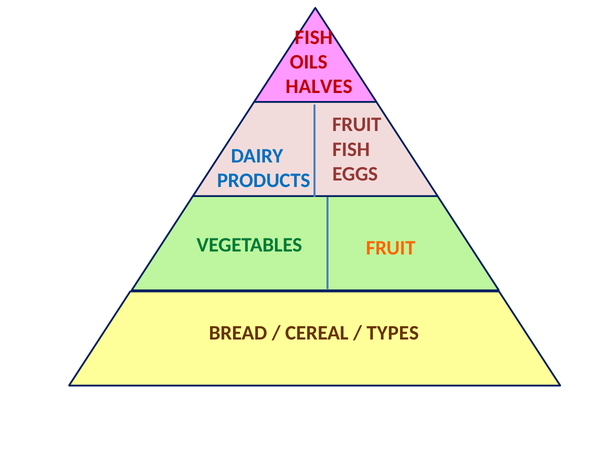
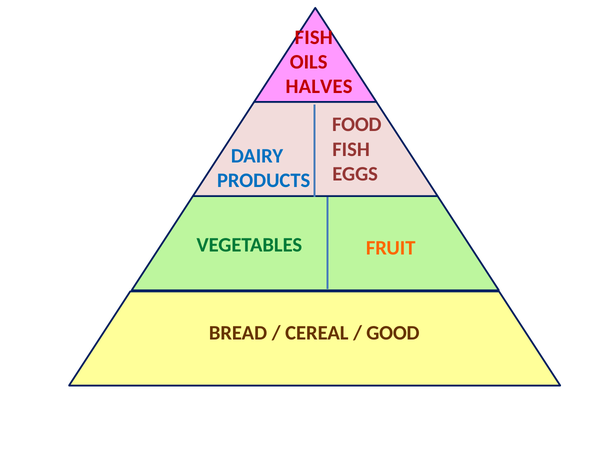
FRUIT at (357, 125): FRUIT -> FOOD
TYPES: TYPES -> GOOD
